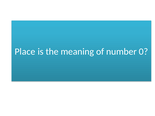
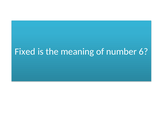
Place: Place -> Fixed
0: 0 -> 6
